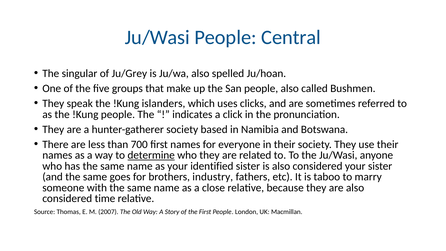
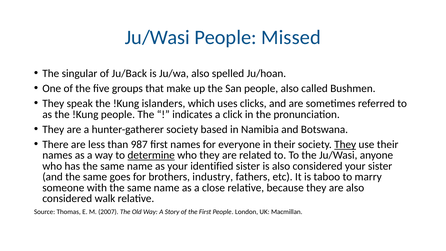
Central: Central -> Missed
Ju/Grey: Ju/Grey -> Ju/Back
700: 700 -> 987
They at (345, 144) underline: none -> present
time: time -> walk
